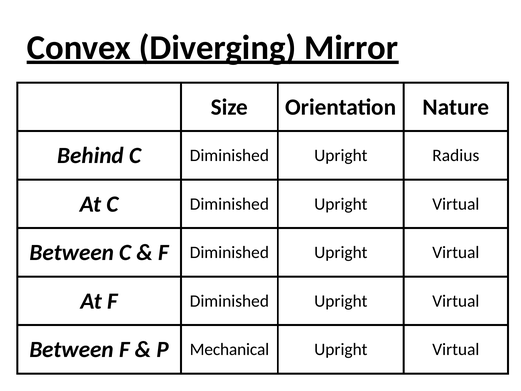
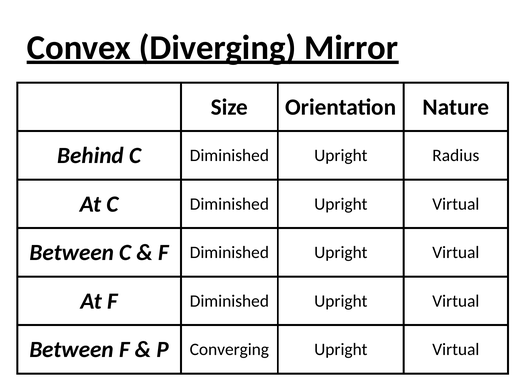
Mechanical: Mechanical -> Converging
